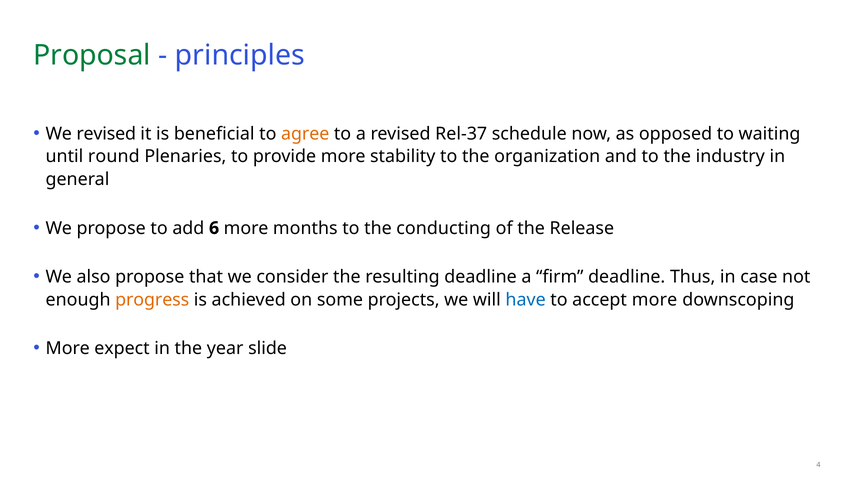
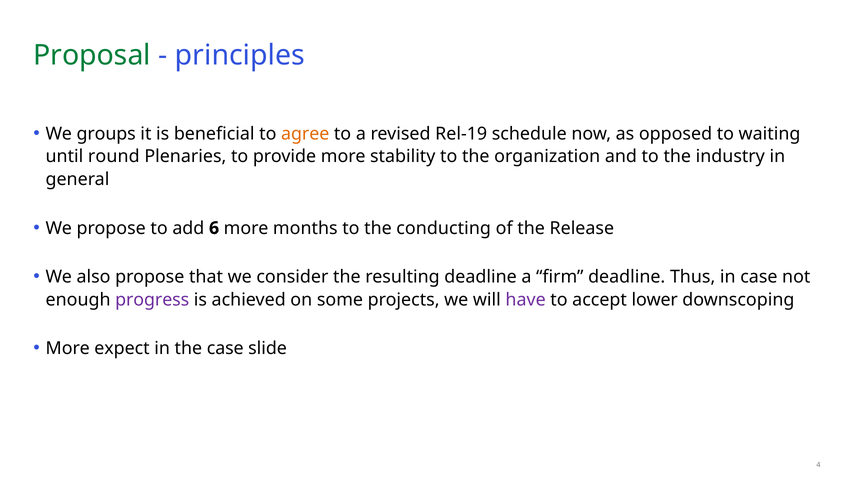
We revised: revised -> groups
Rel-37: Rel-37 -> Rel-19
progress colour: orange -> purple
have colour: blue -> purple
accept more: more -> lower
the year: year -> case
